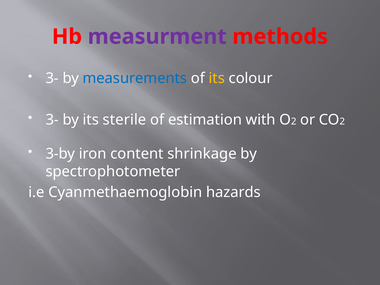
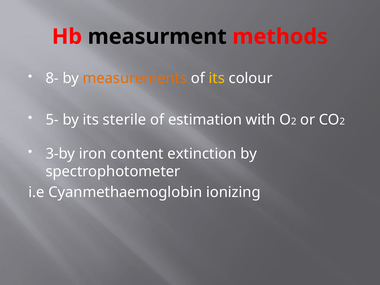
measurment colour: purple -> black
3- at (52, 78): 3- -> 8-
measurements colour: blue -> orange
3- at (52, 120): 3- -> 5-
shrinkage: shrinkage -> extinction
hazards: hazards -> ionizing
